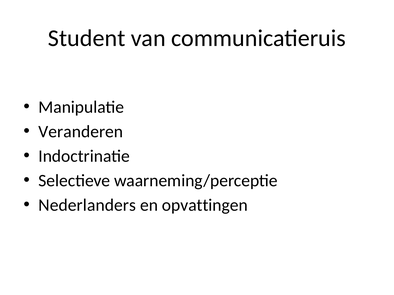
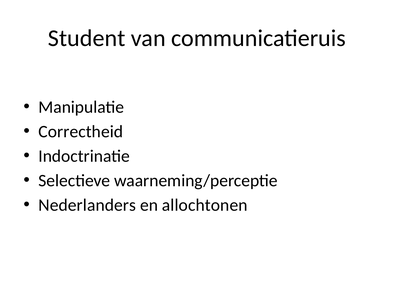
Veranderen: Veranderen -> Correctheid
opvattingen: opvattingen -> allochtonen
